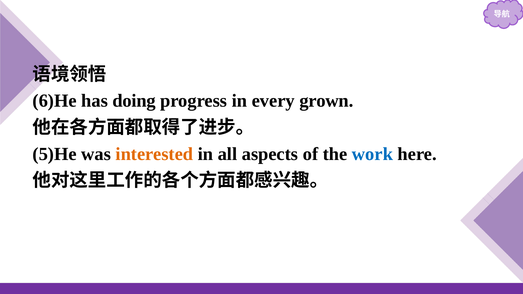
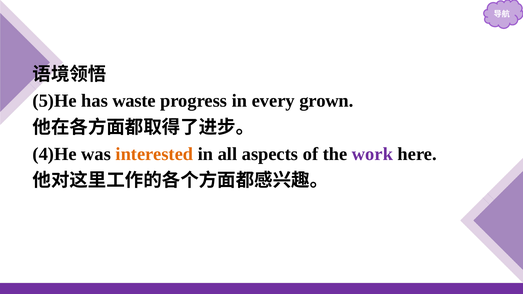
6)He: 6)He -> 5)He
doing: doing -> waste
5)He: 5)He -> 4)He
work colour: blue -> purple
